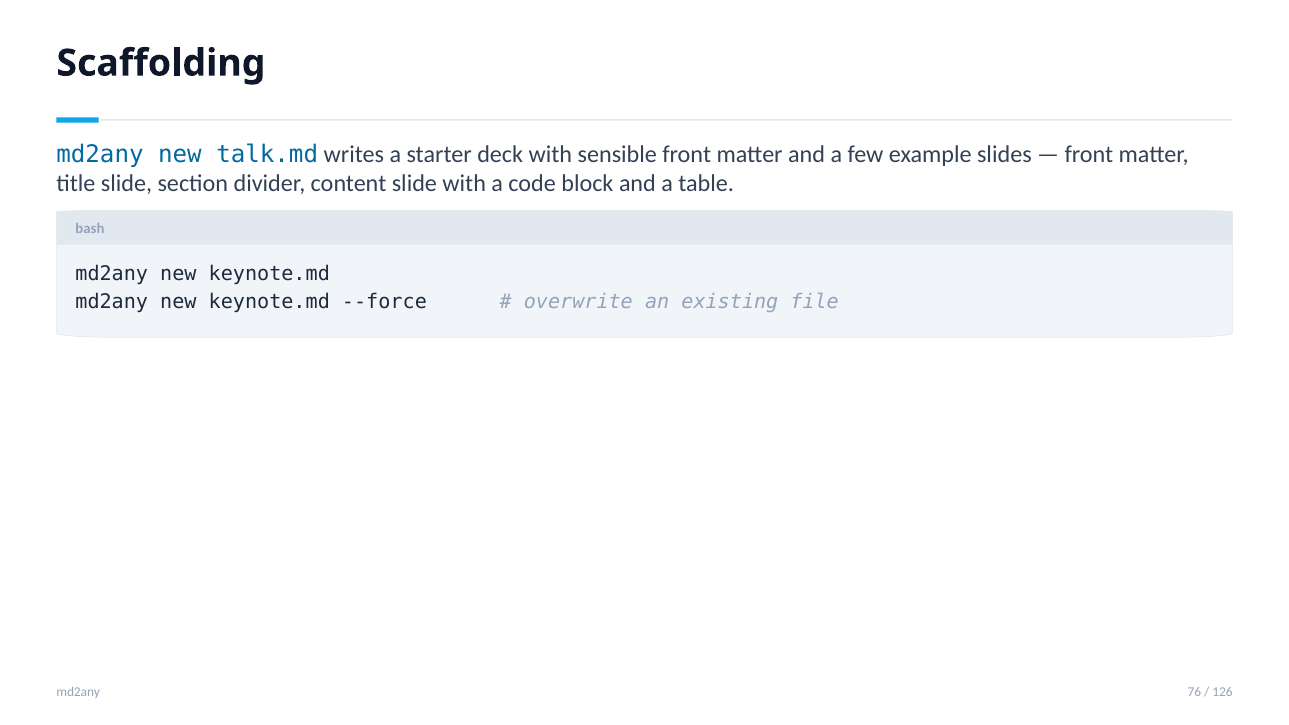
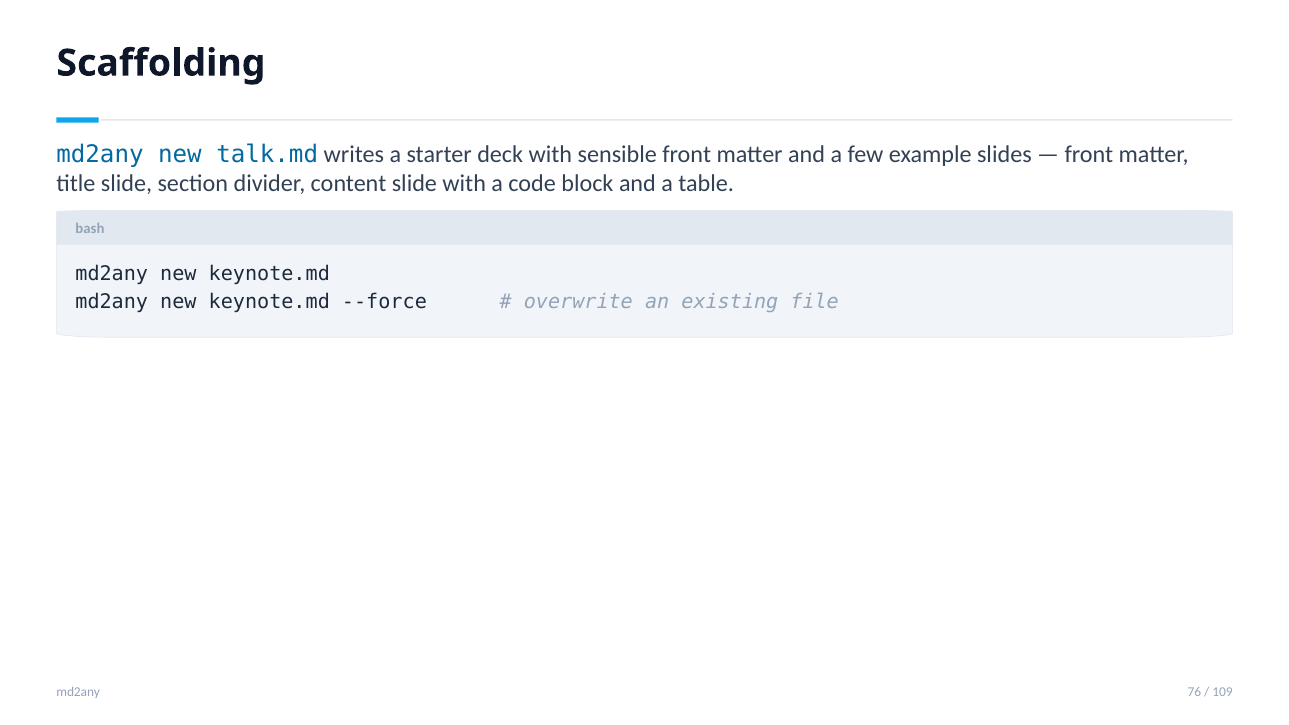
126: 126 -> 109
